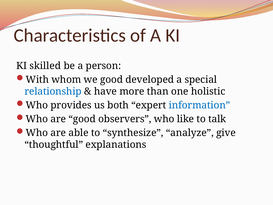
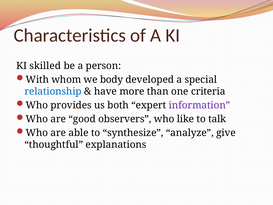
we good: good -> body
holistic: holistic -> criteria
information colour: blue -> purple
